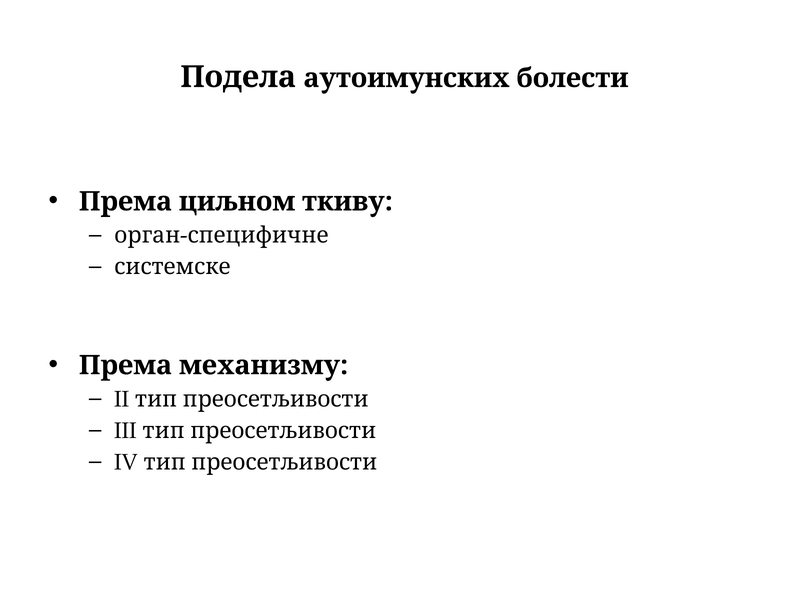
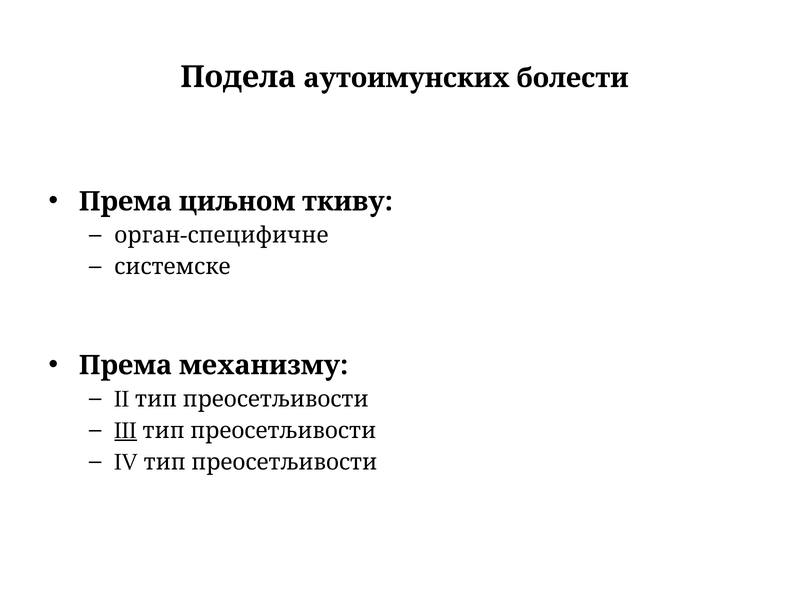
III underline: none -> present
